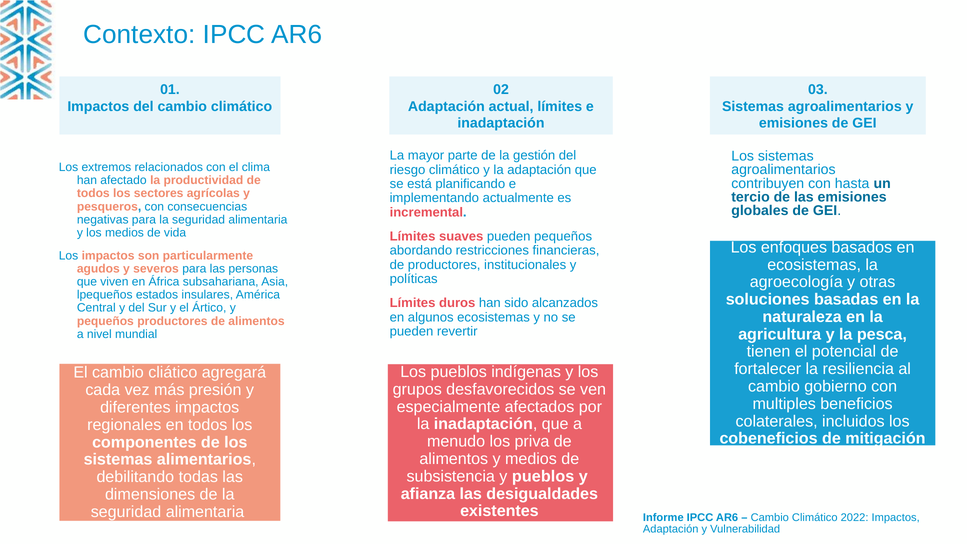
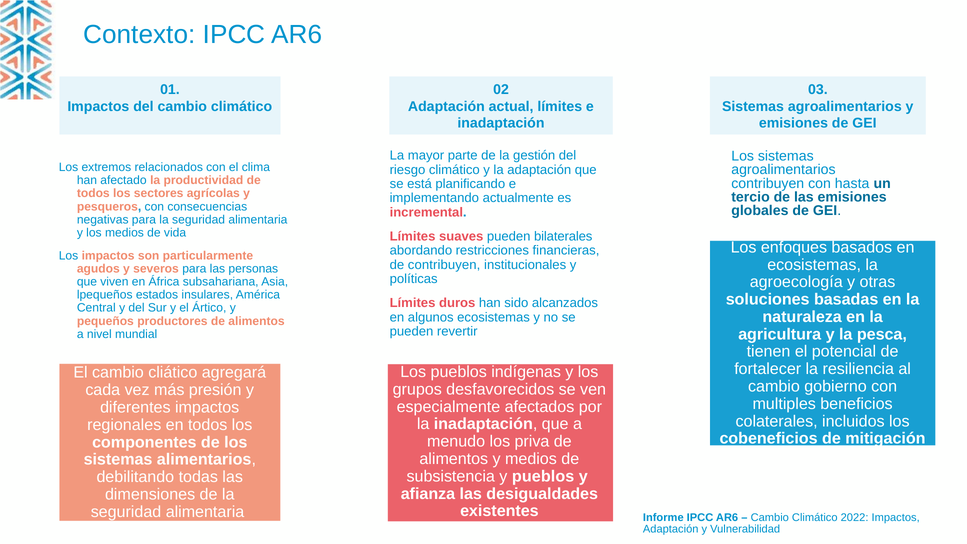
pueden pequeños: pequeños -> bilaterales
de productores: productores -> contribuyen
